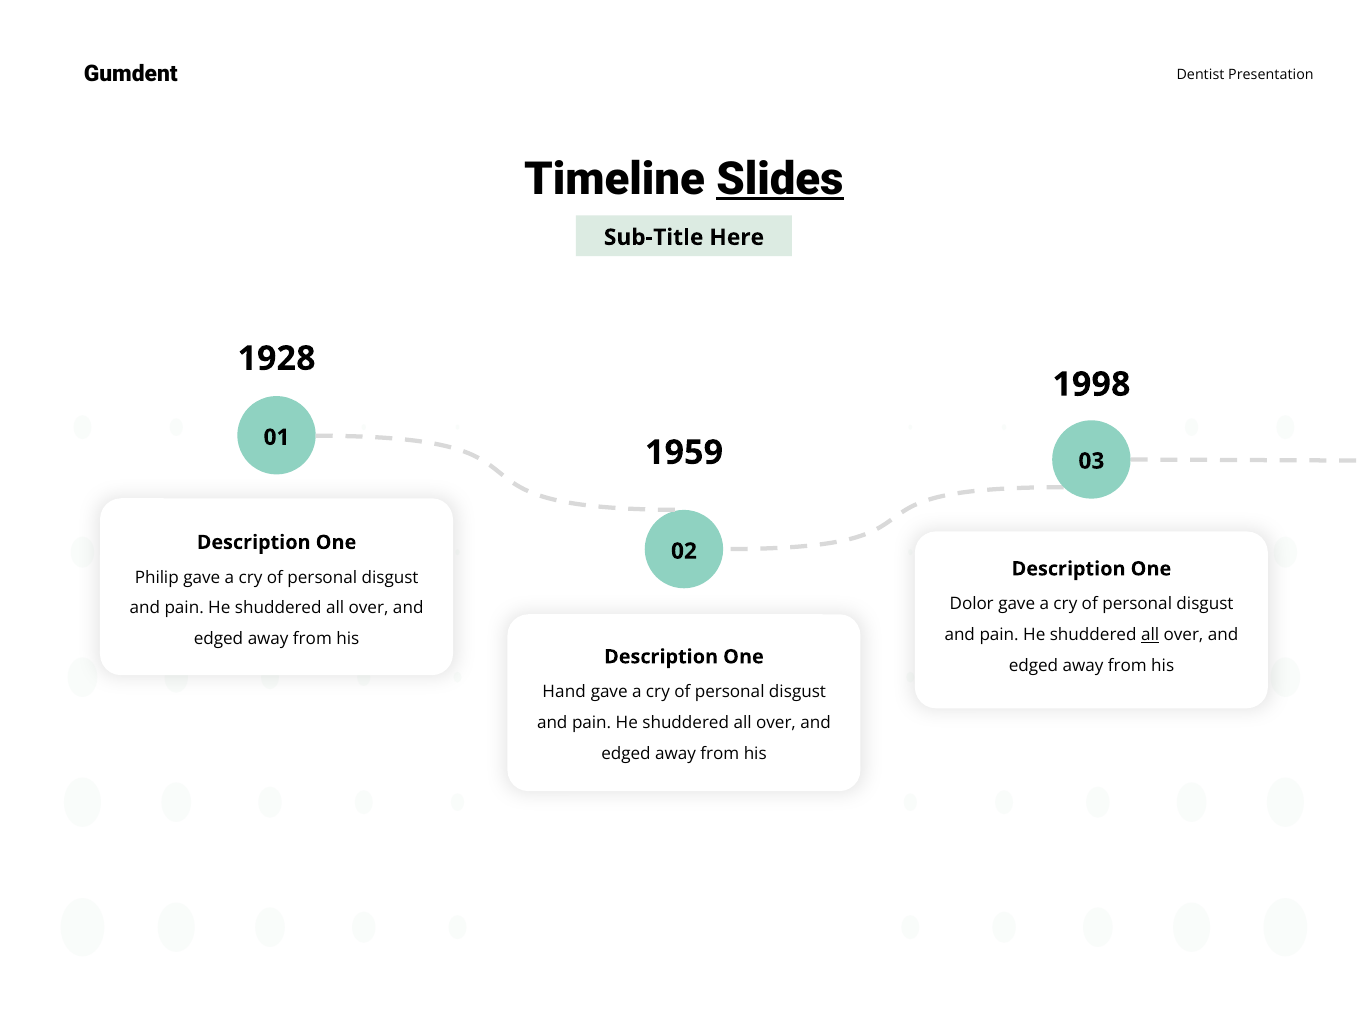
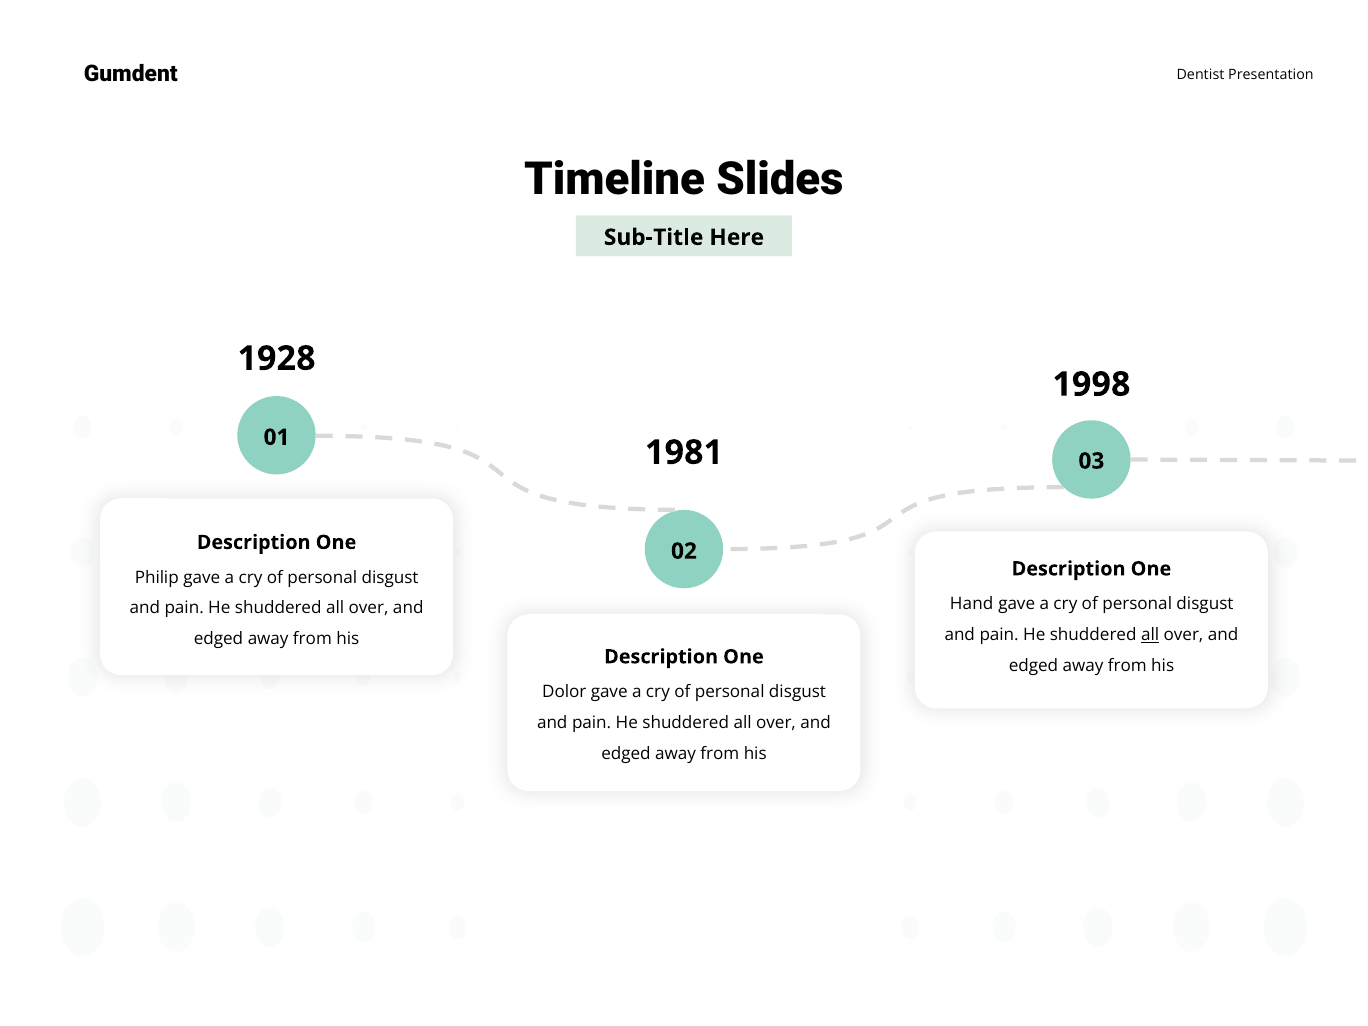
Slides underline: present -> none
1959: 1959 -> 1981
Dolor: Dolor -> Hand
Hand: Hand -> Dolor
